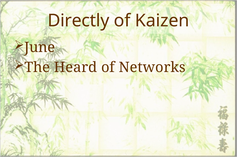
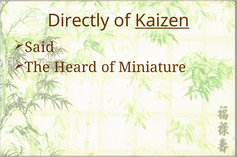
Kaizen underline: none -> present
June: June -> Said
Networks: Networks -> Miniature
